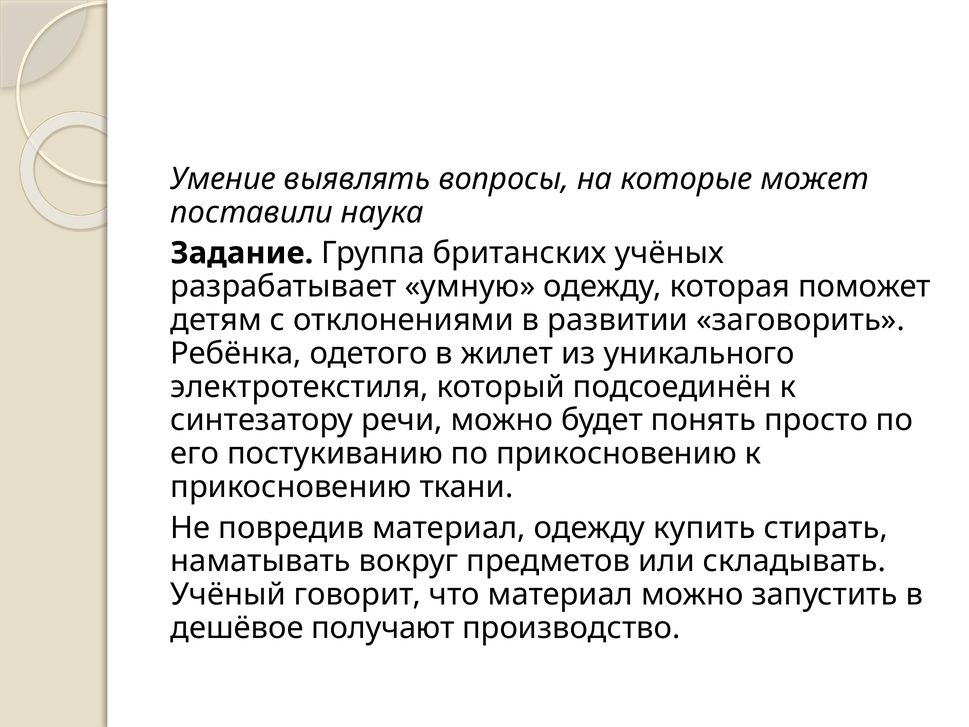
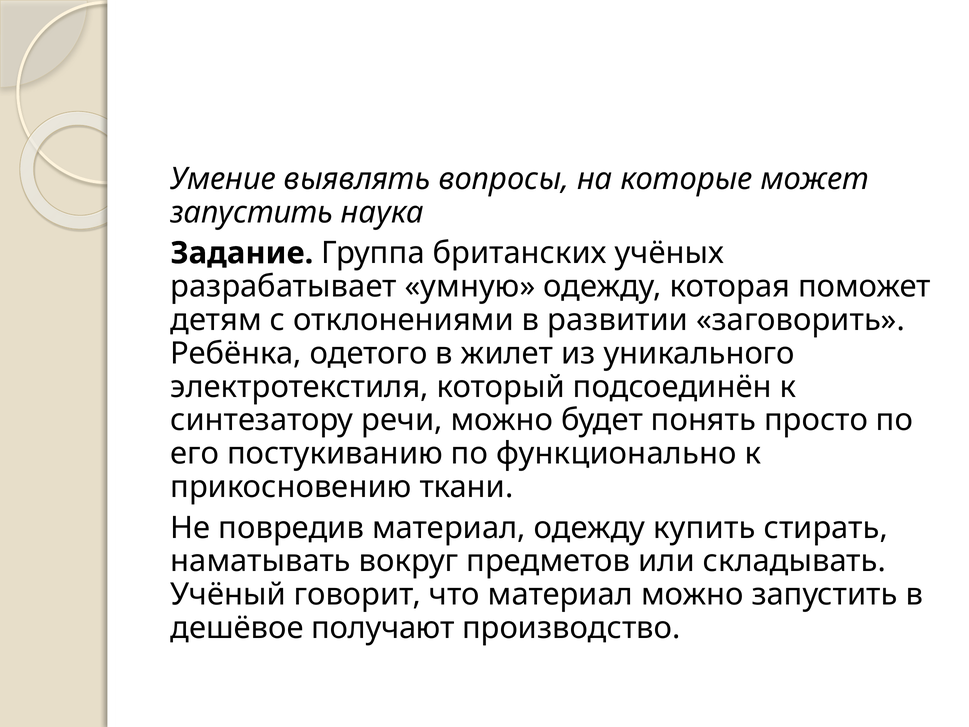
поставили at (252, 212): поставили -> запустить
по прикосновению: прикосновению -> функционально
